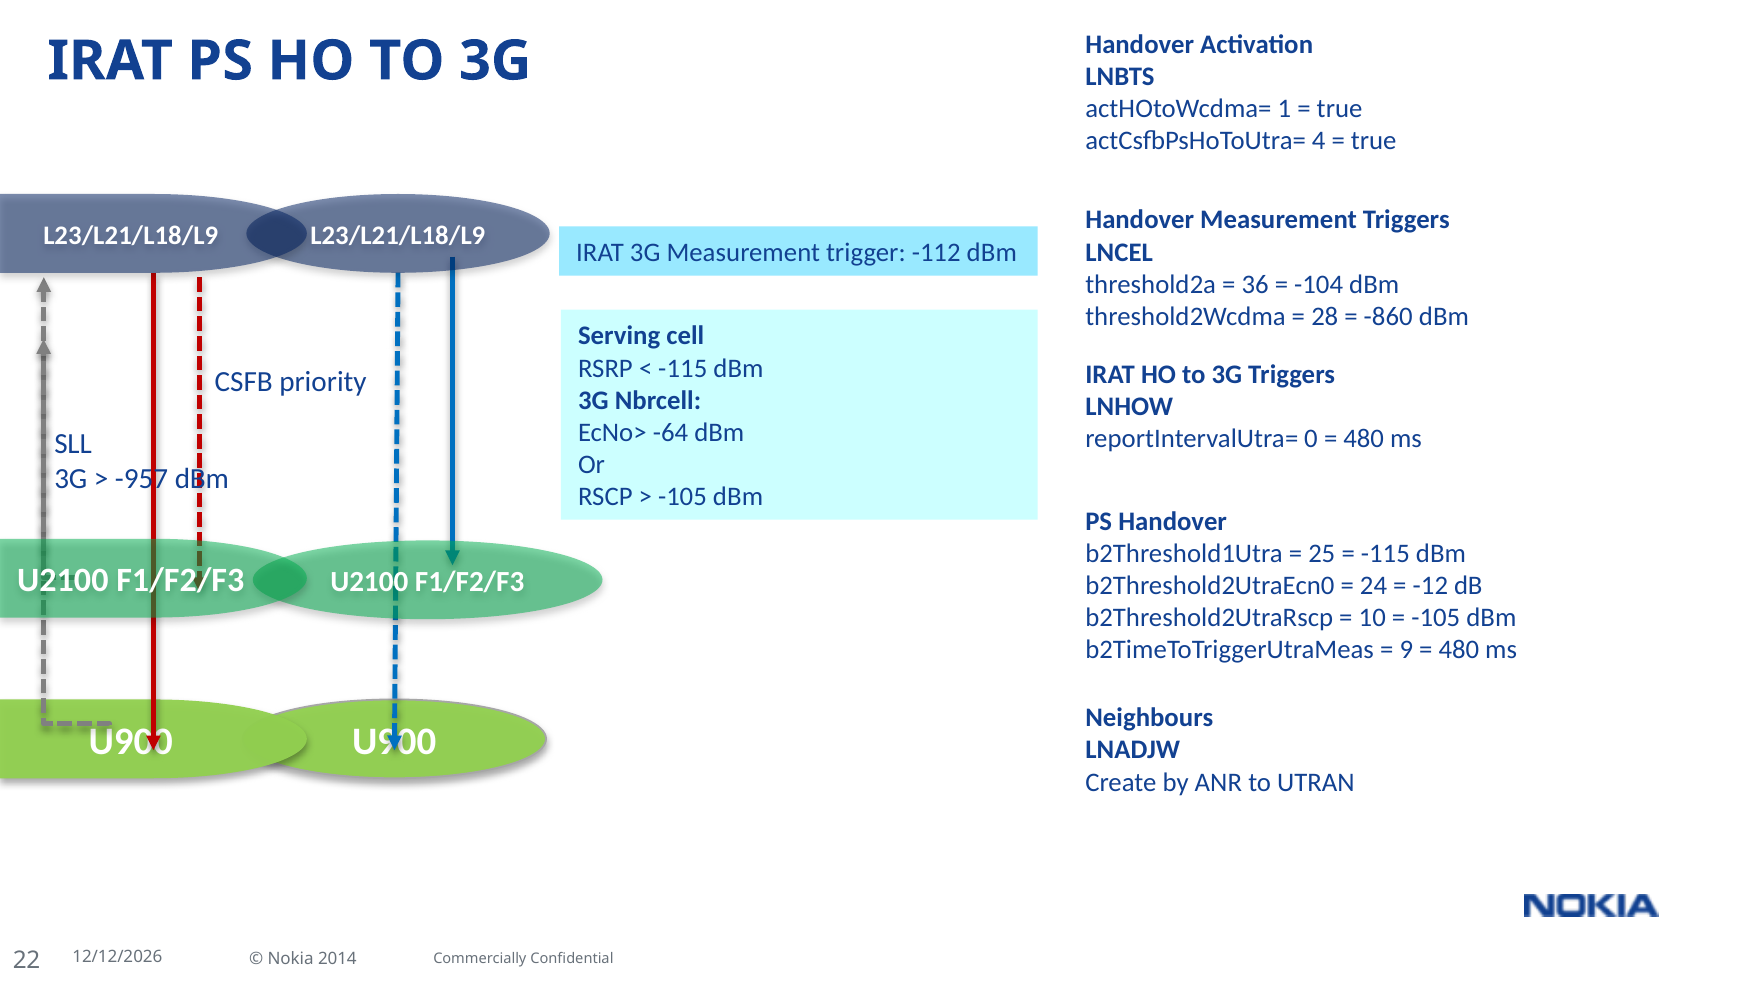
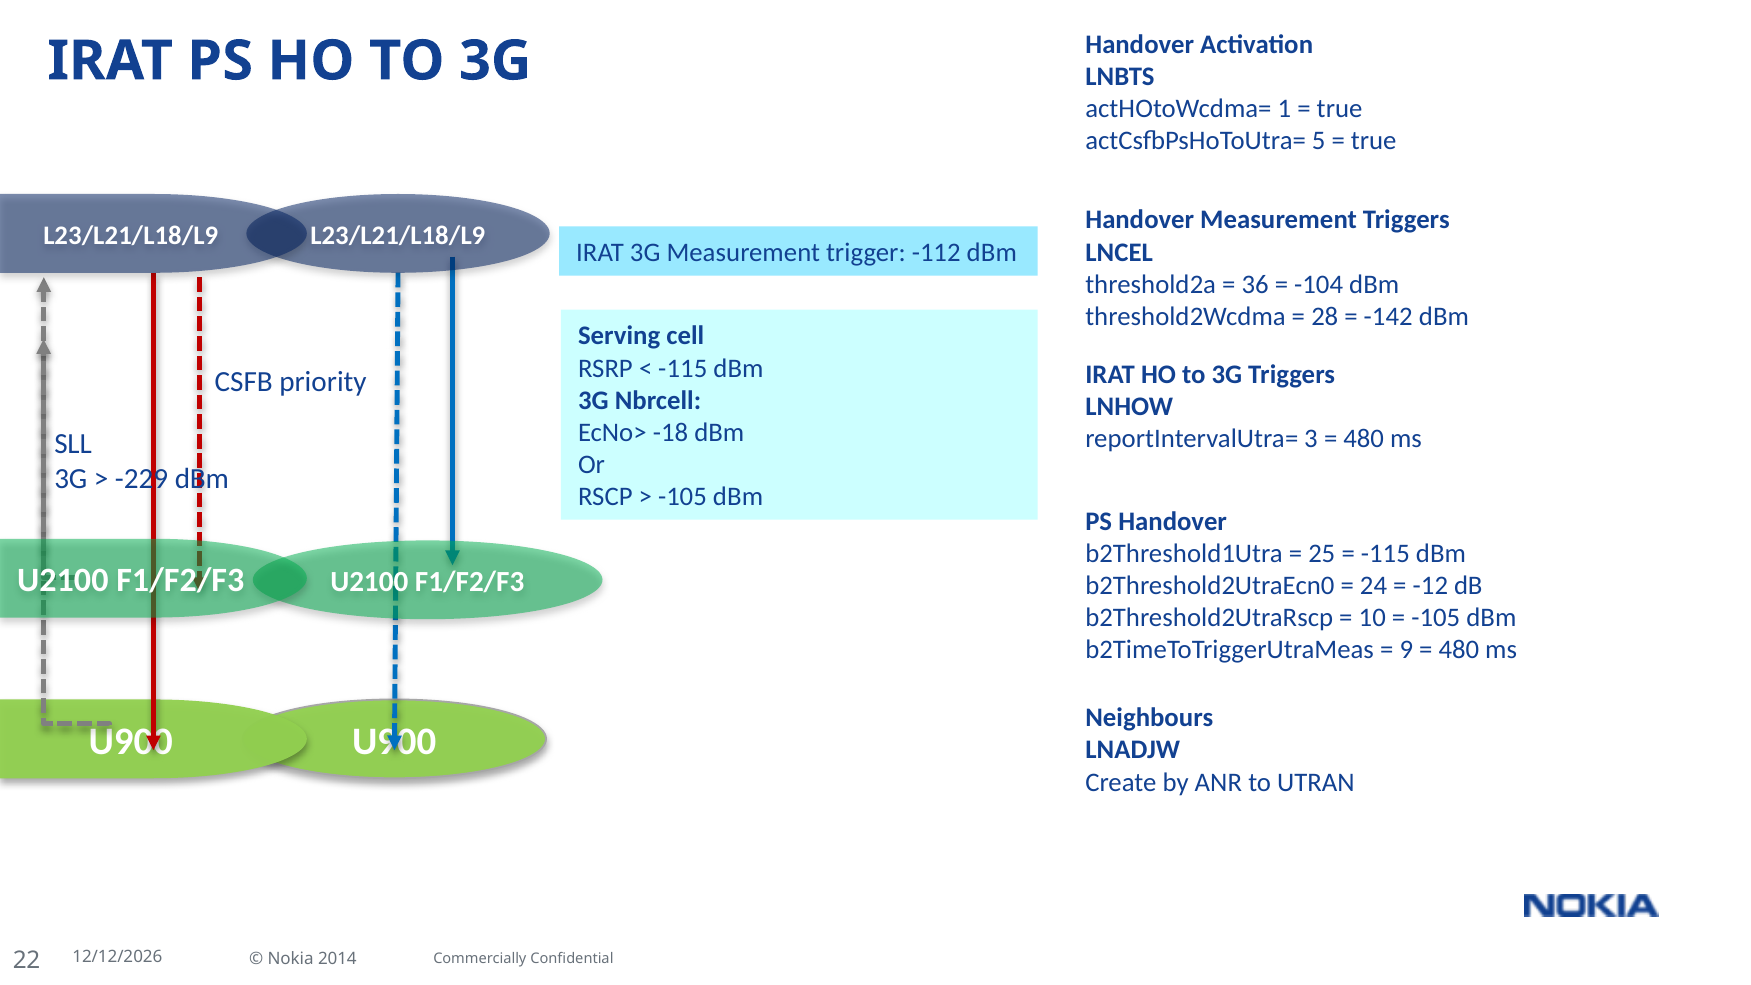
4: 4 -> 5
-860: -860 -> -142
-64: -64 -> -18
0: 0 -> 3
-957: -957 -> -229
